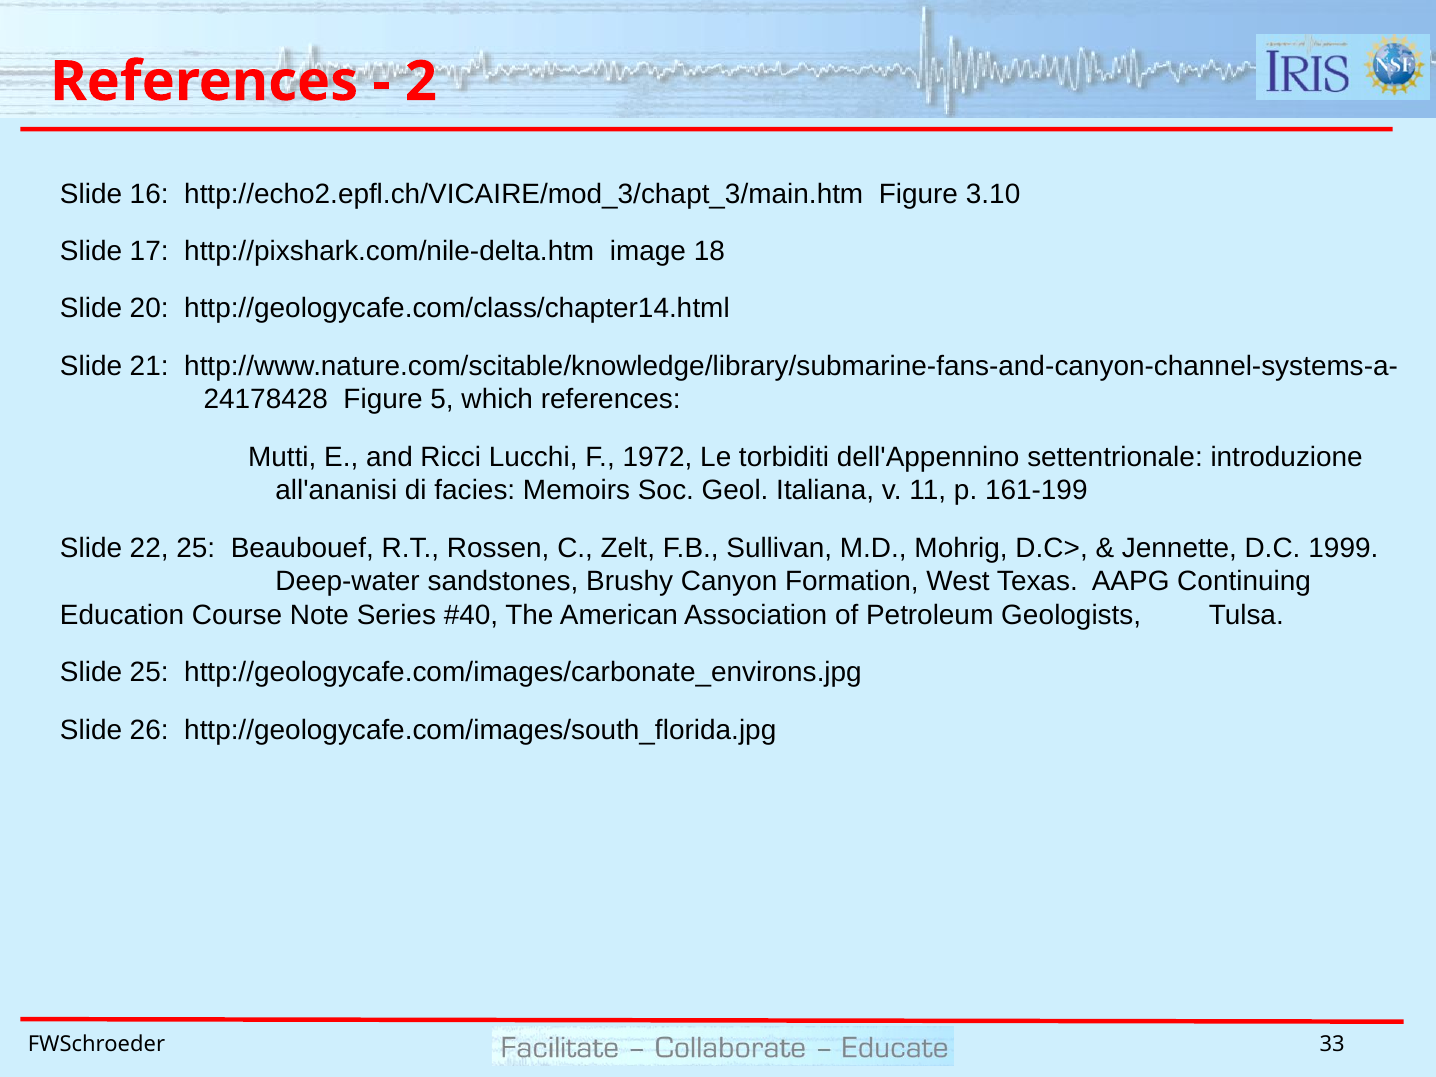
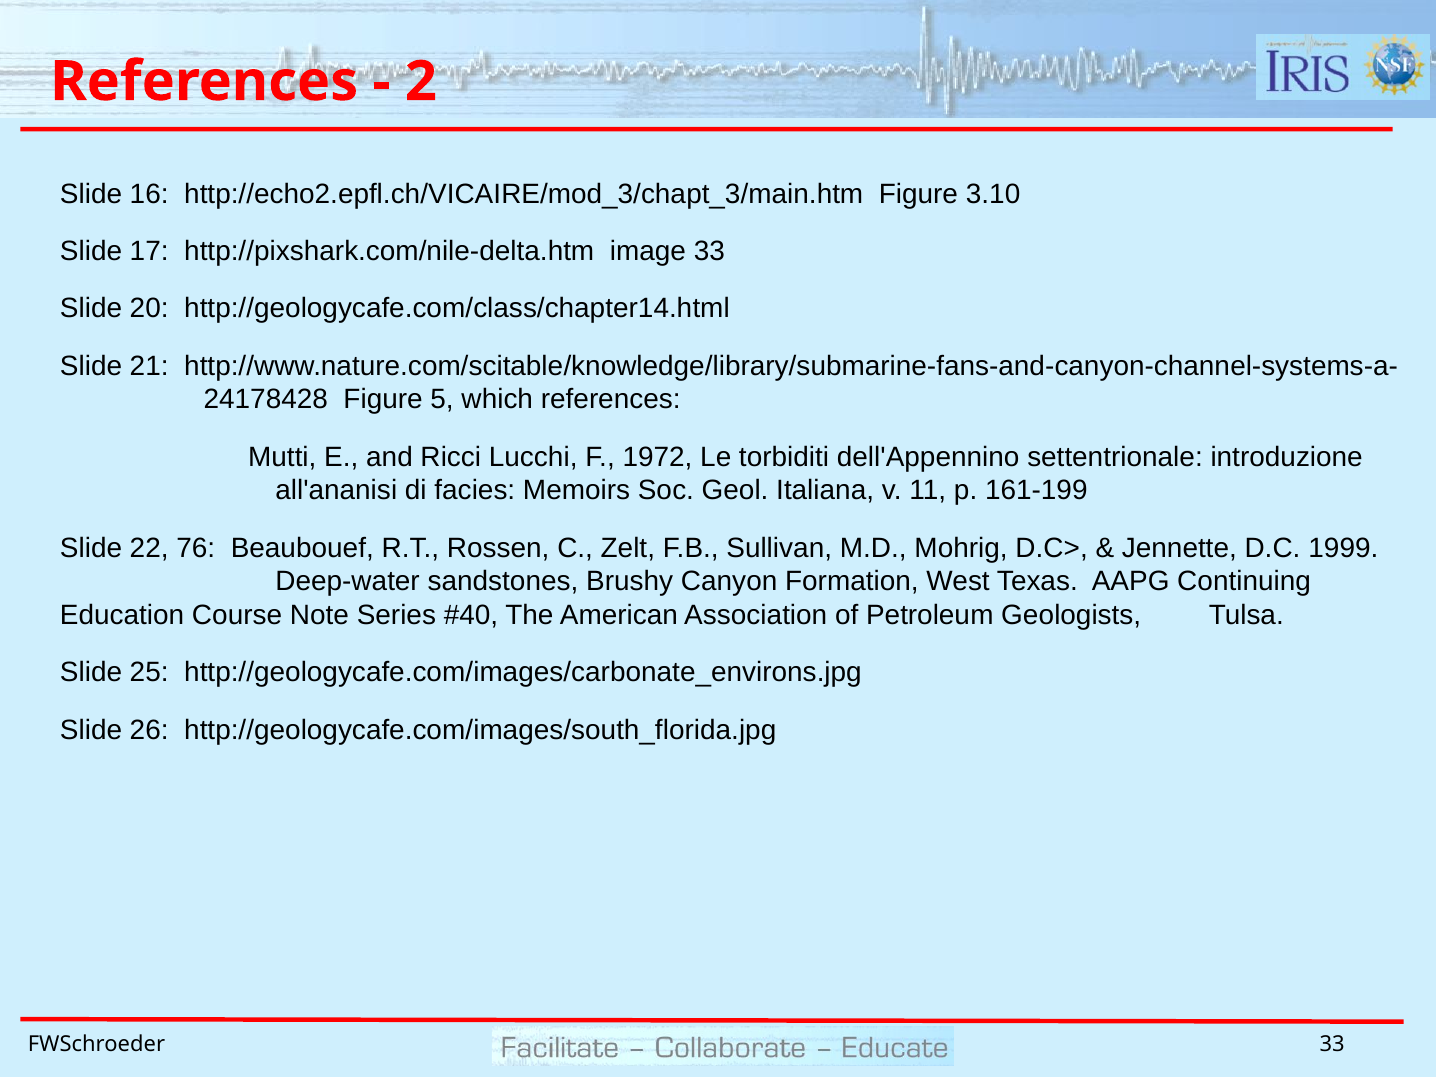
image 18: 18 -> 33
22 25: 25 -> 76
